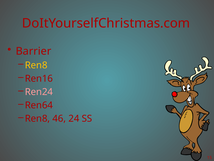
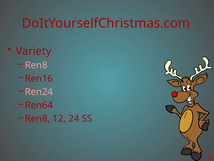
Barrier: Barrier -> Variety
Ren8 at (36, 65) colour: yellow -> pink
46: 46 -> 12
